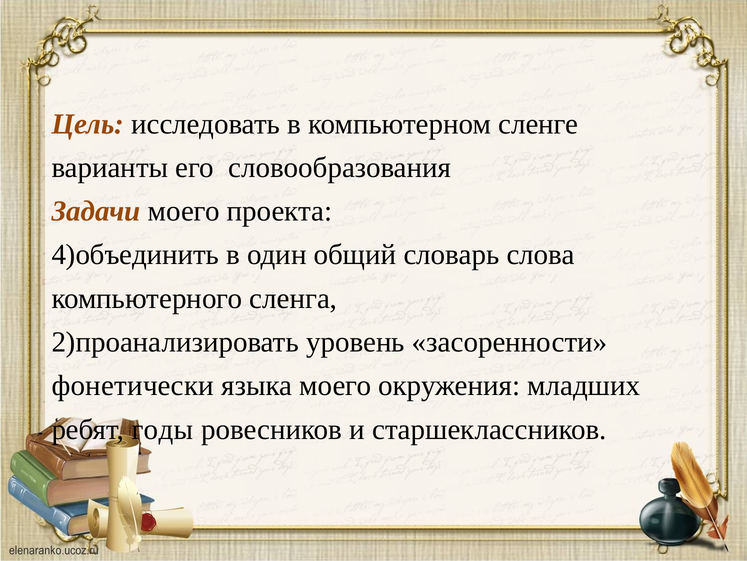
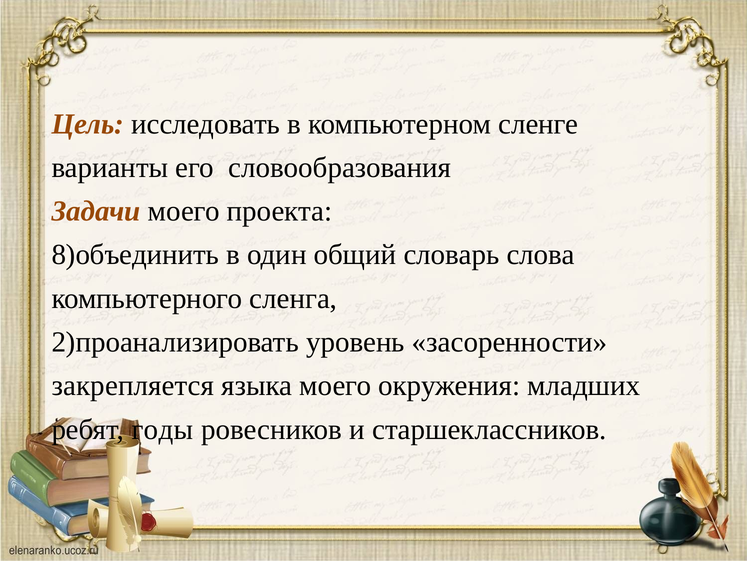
4)объединить: 4)объединить -> 8)объединить
фонетически: фонетически -> закрепляется
